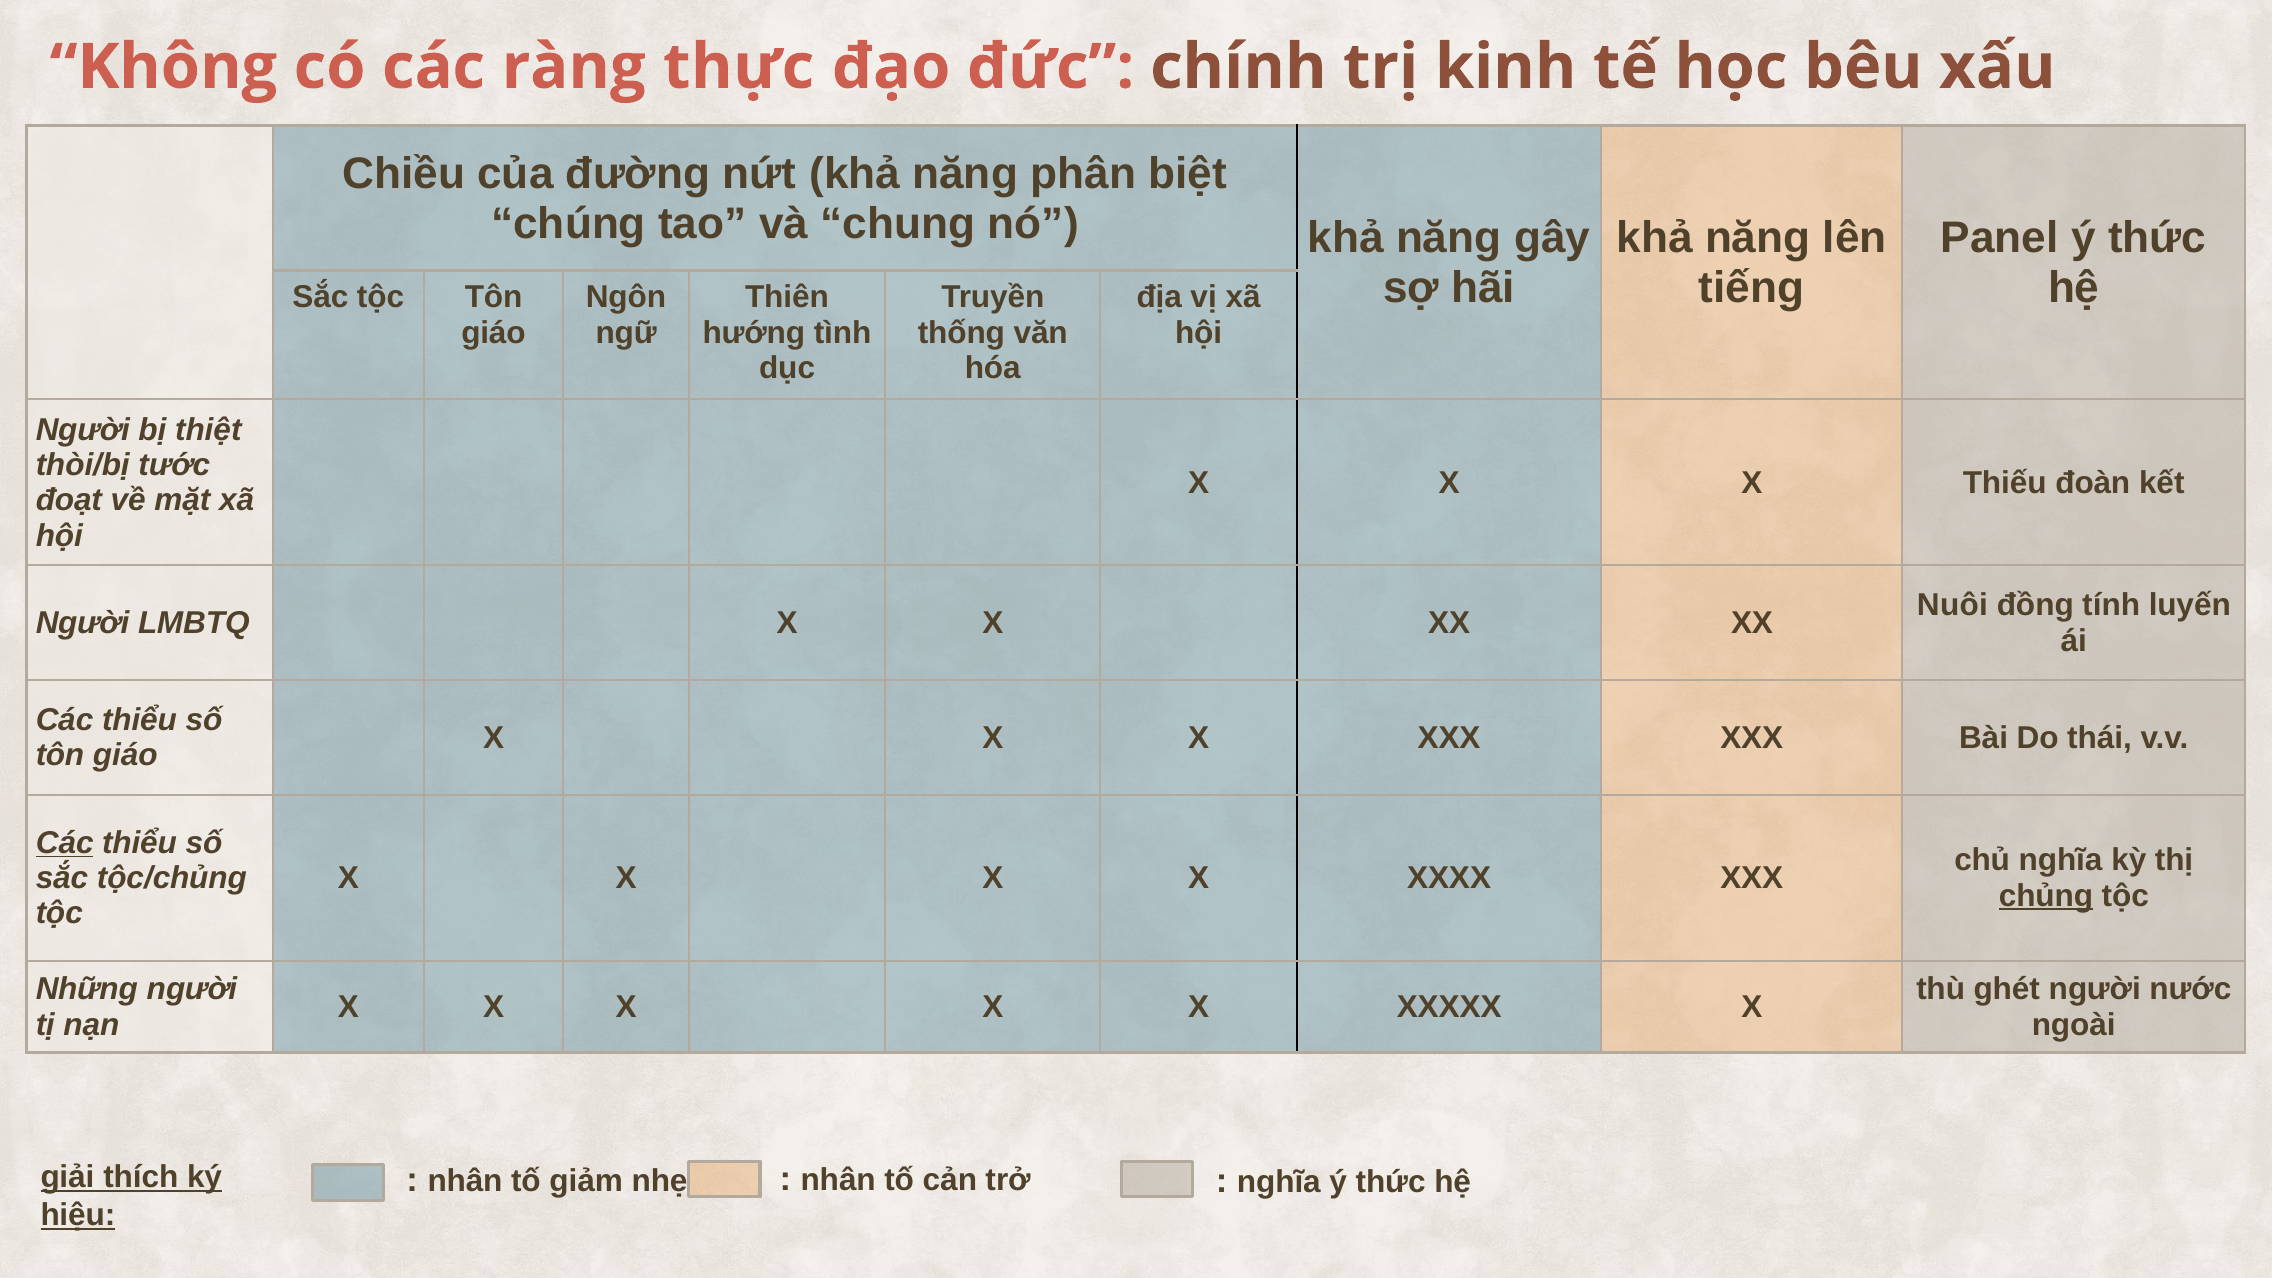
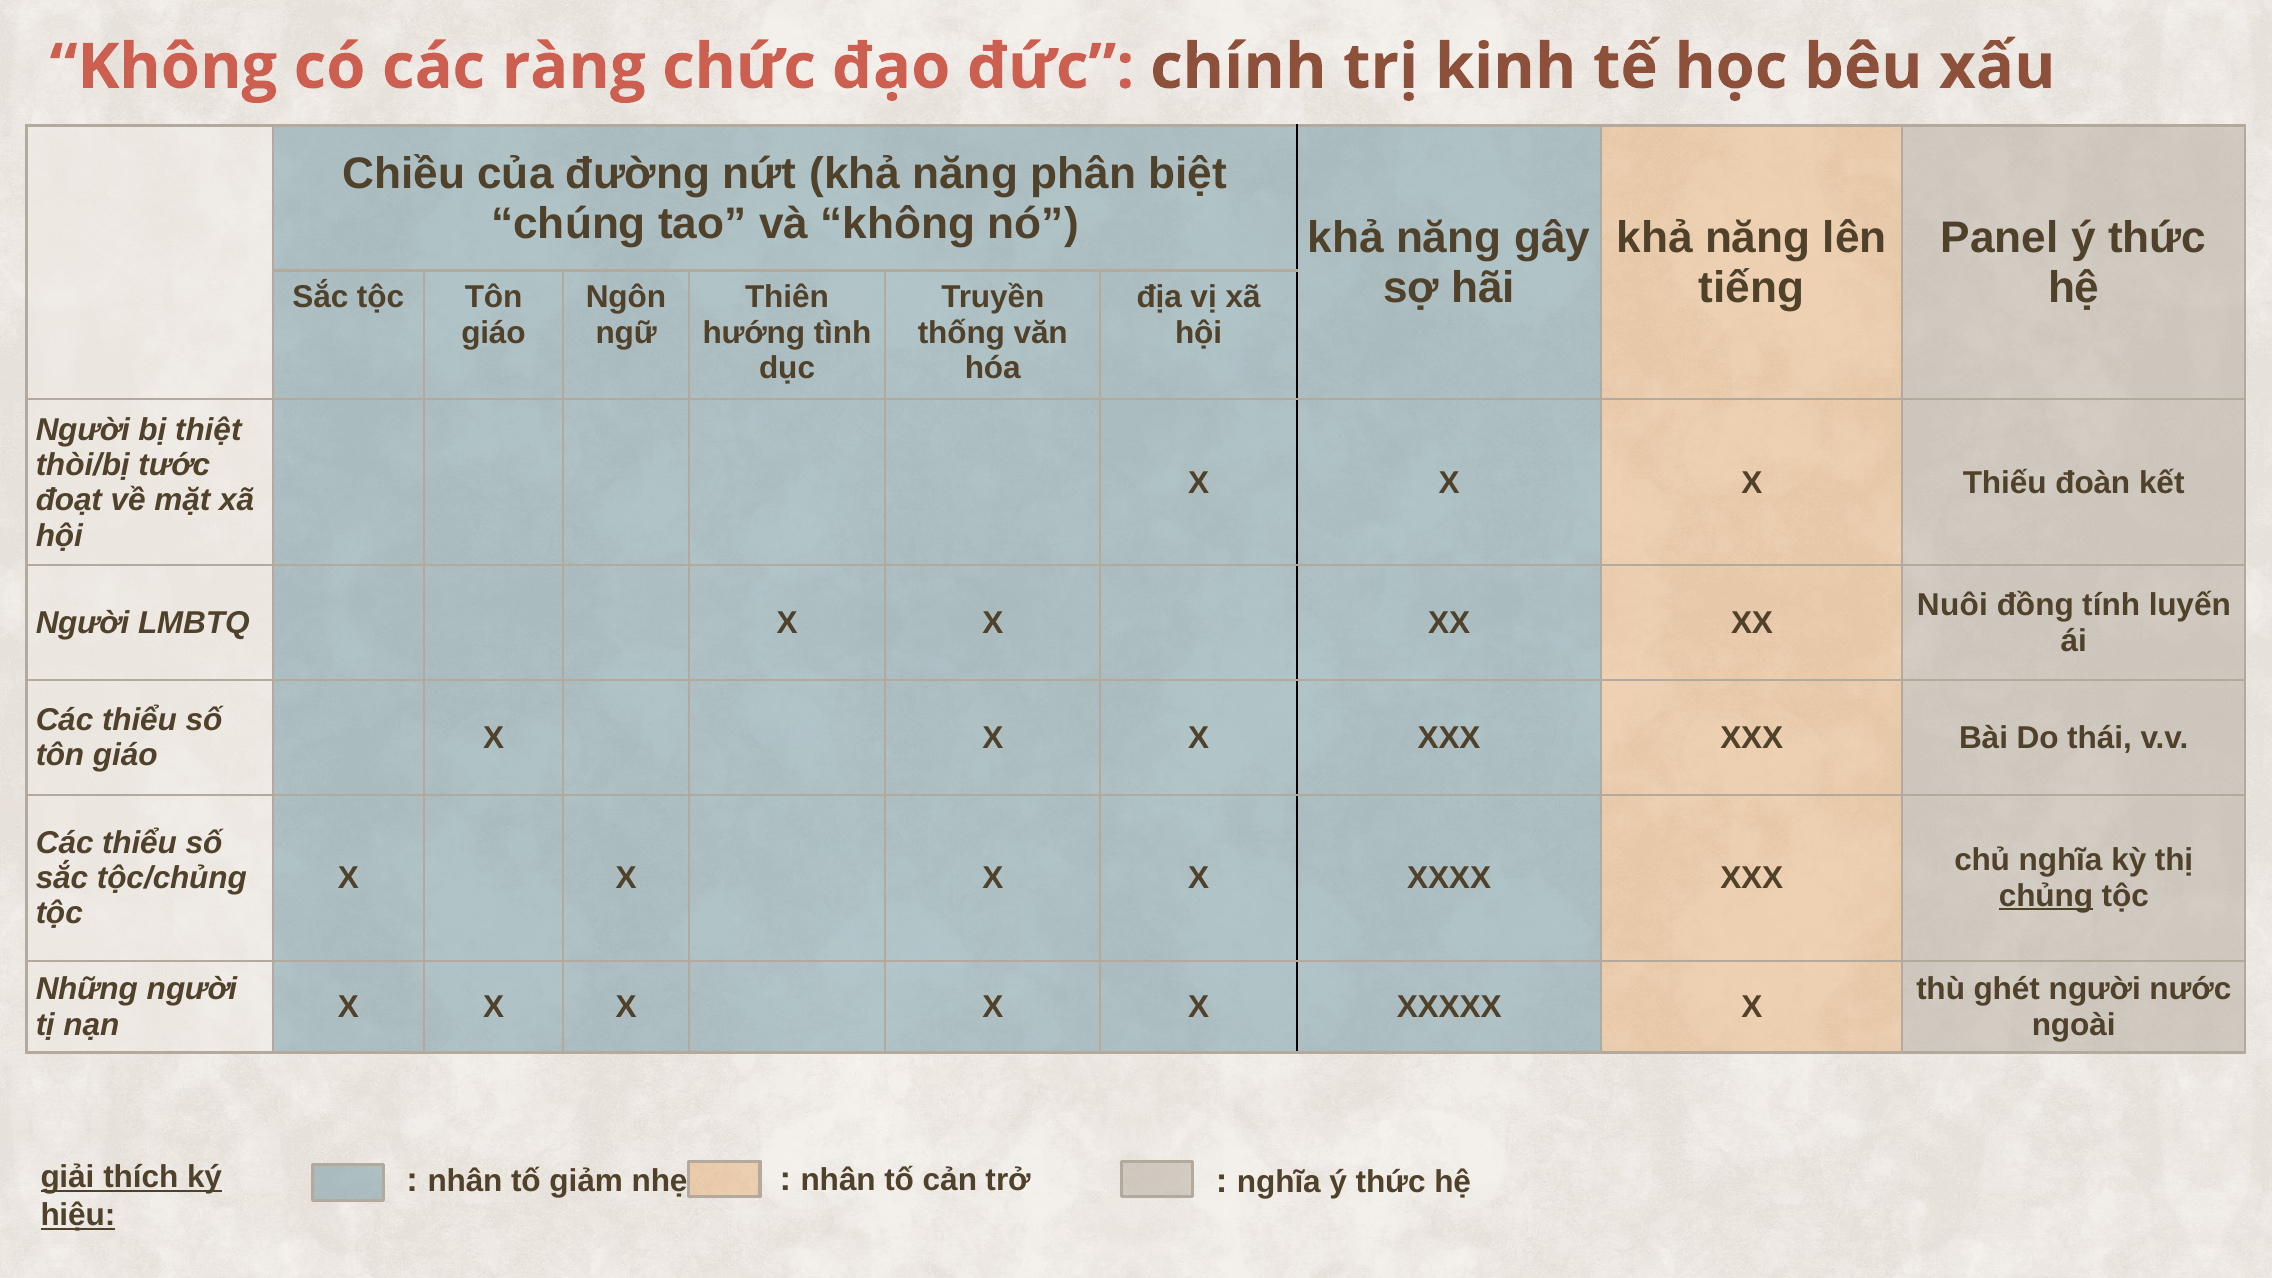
thực: thực -> chức
và chung: chung -> không
Các at (65, 843) underline: present -> none
